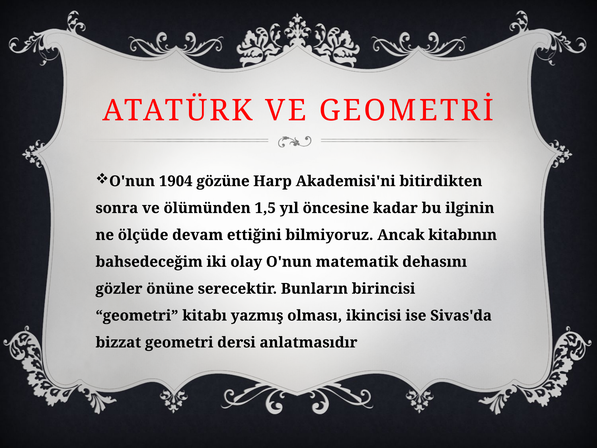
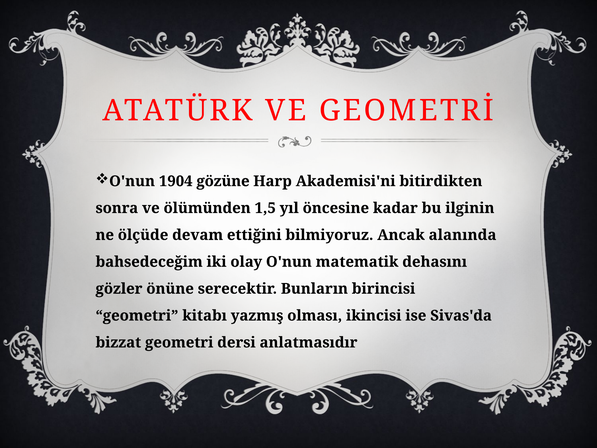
kitabının: kitabının -> alanında
